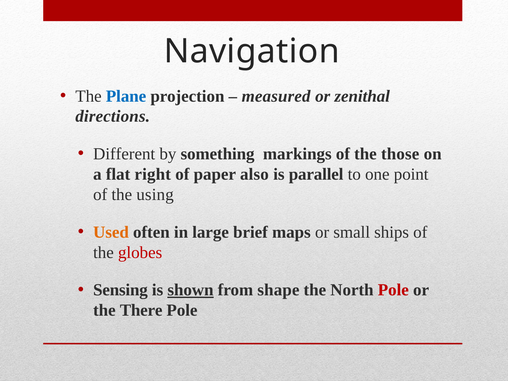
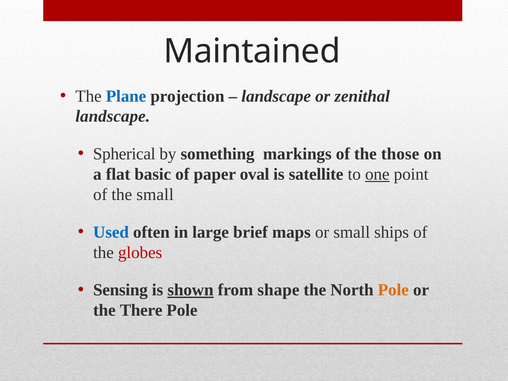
Navigation: Navigation -> Maintained
measured at (276, 96): measured -> landscape
directions at (113, 116): directions -> landscape
Different: Different -> Spherical
right: right -> basic
also: also -> oval
parallel: parallel -> satellite
one underline: none -> present
the using: using -> small
Used colour: orange -> blue
Pole at (393, 290) colour: red -> orange
